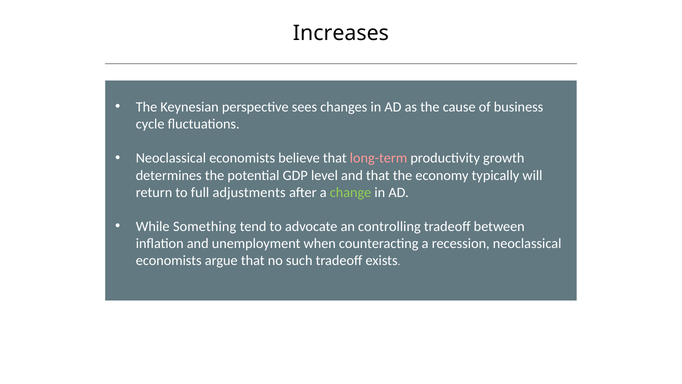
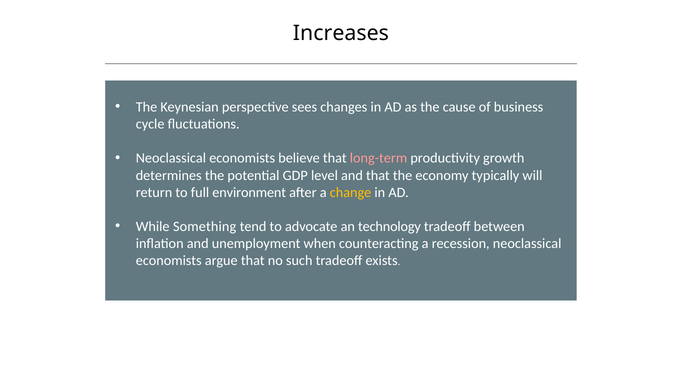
adjustments: adjustments -> environment
change colour: light green -> yellow
controlling: controlling -> technology
